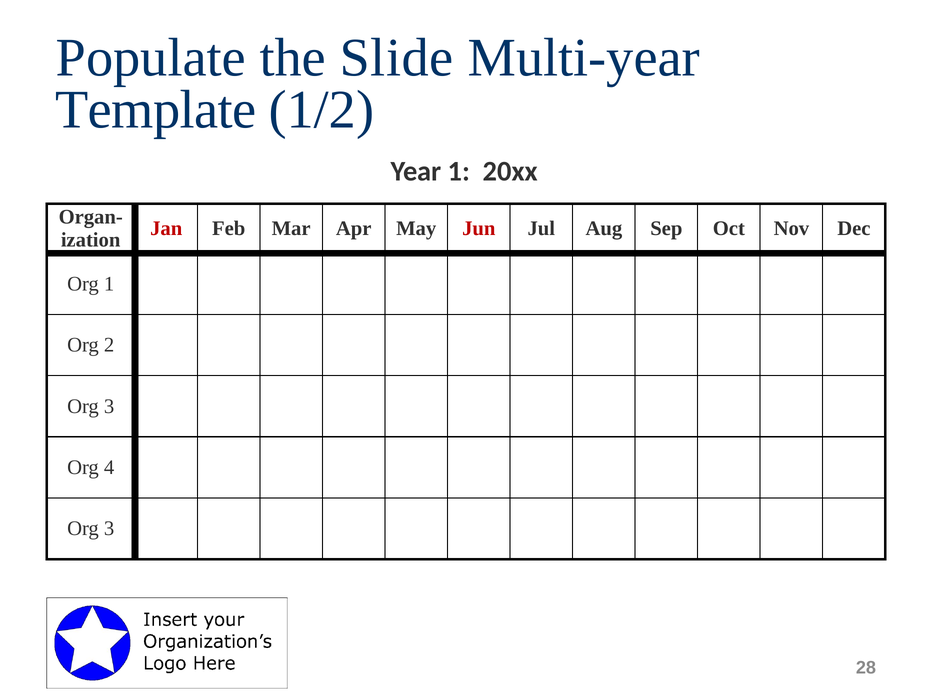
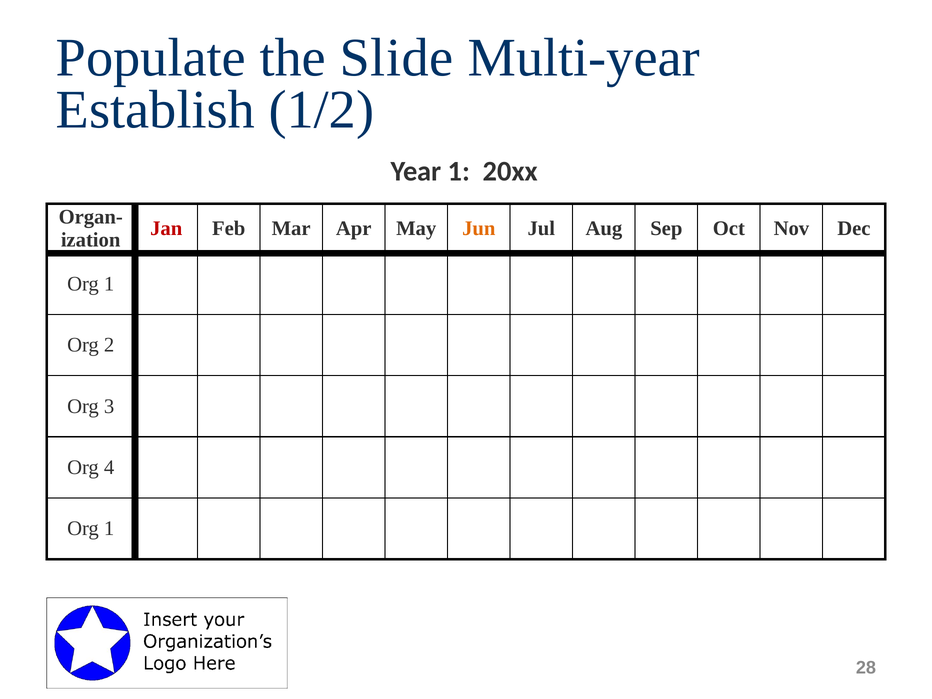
Template: Template -> Establish
Jun colour: red -> orange
3 at (109, 529): 3 -> 1
